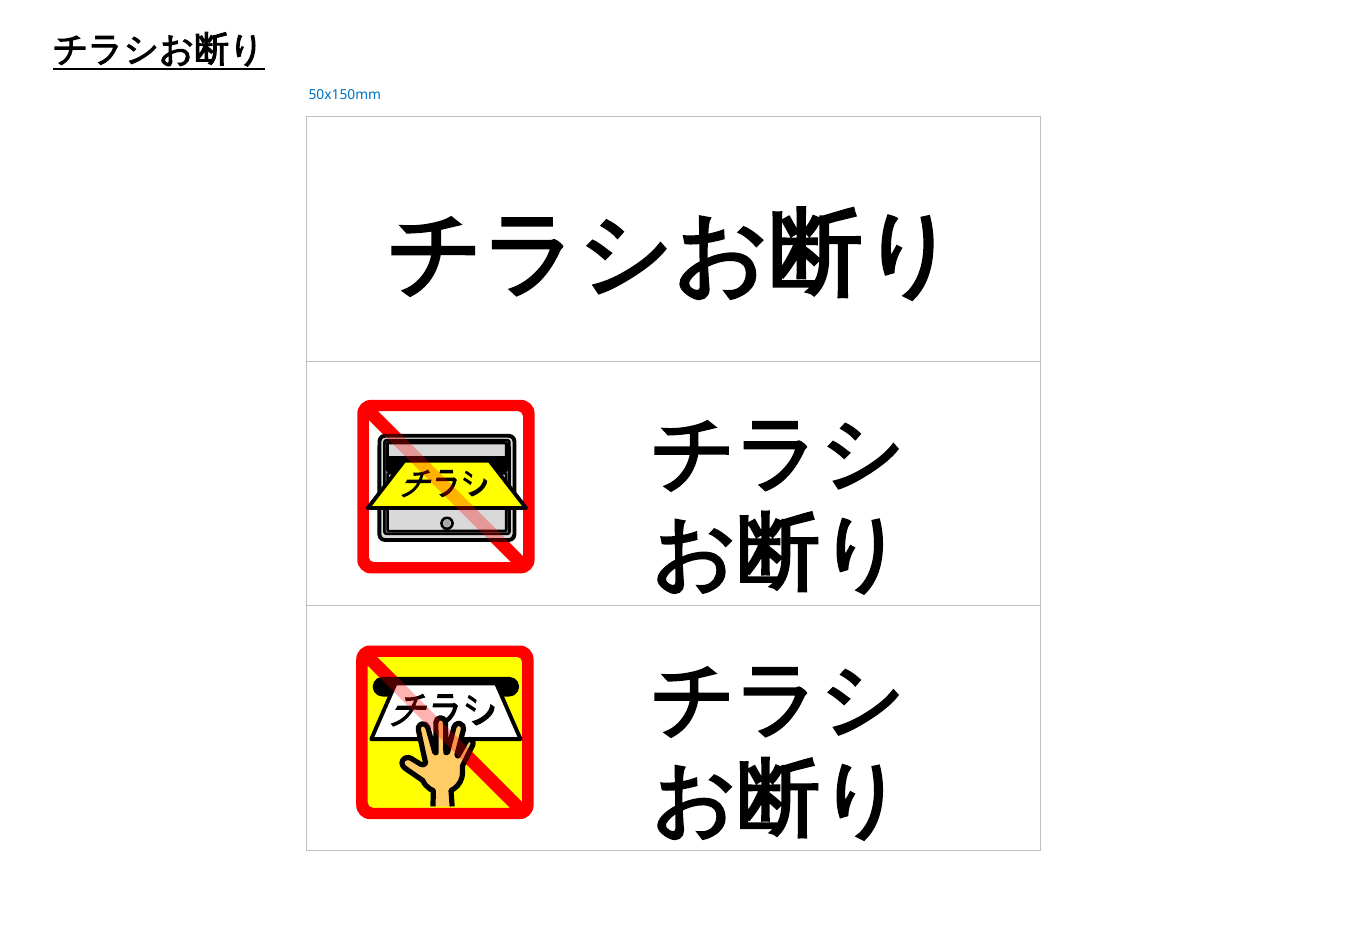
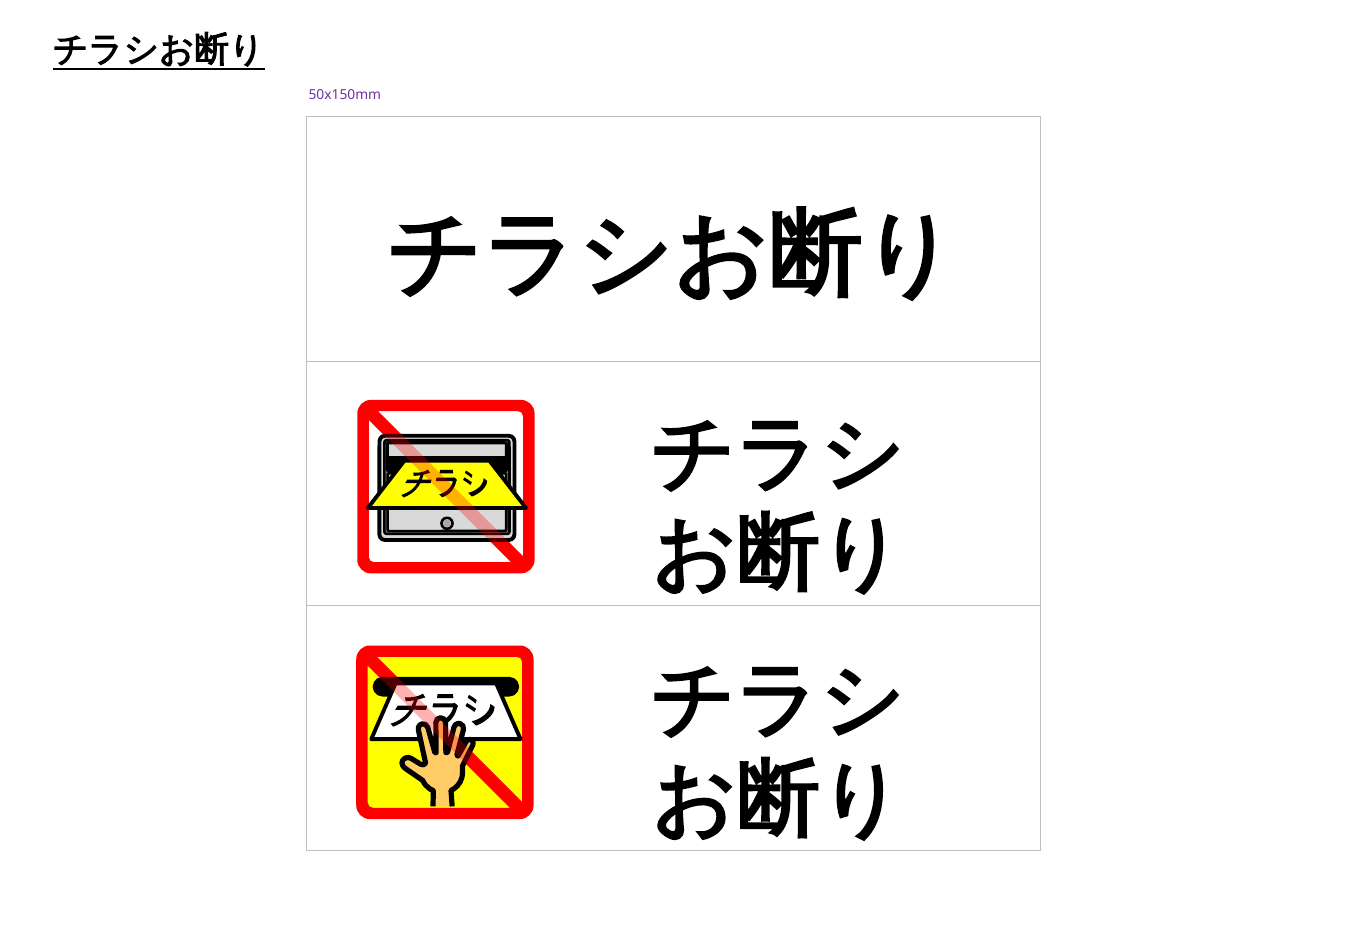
50x150mm colour: blue -> purple
